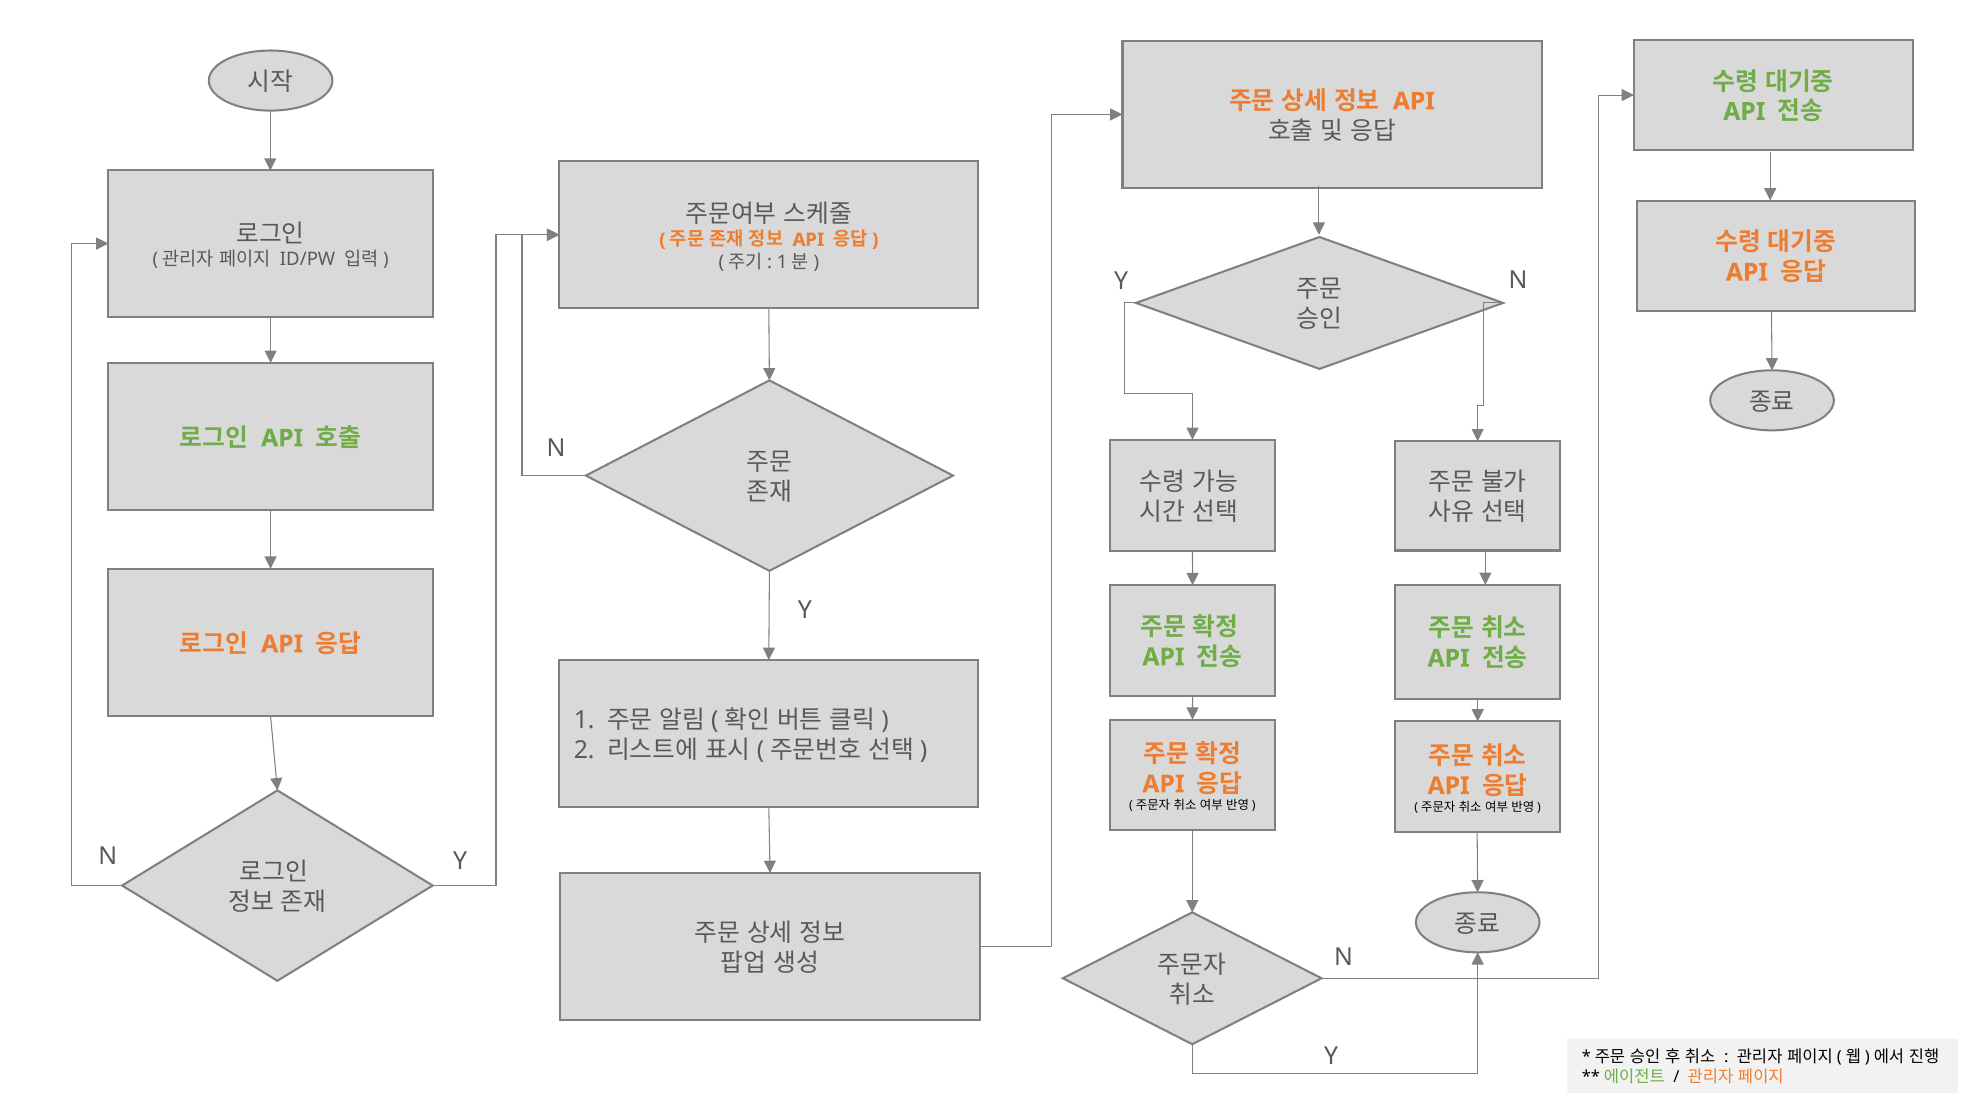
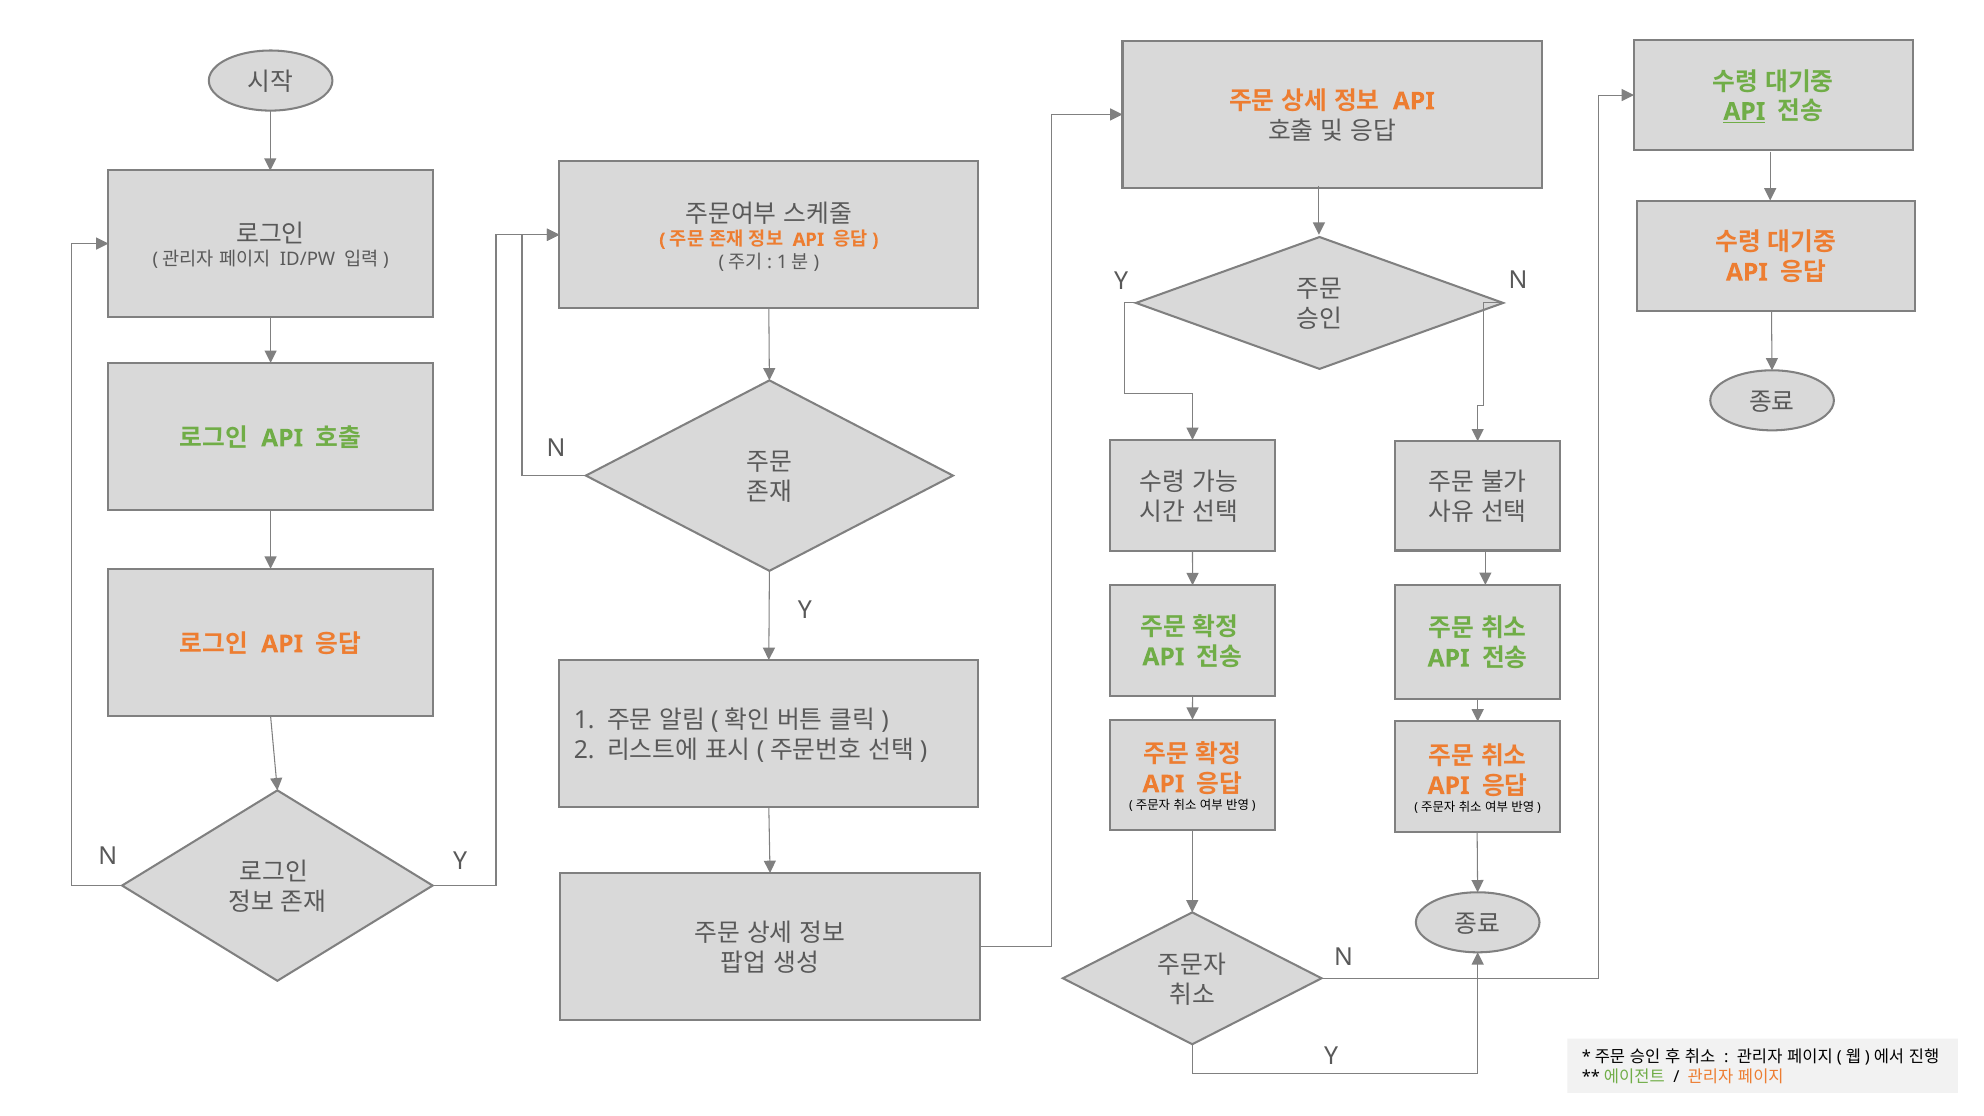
API at (1744, 112) underline: none -> present
